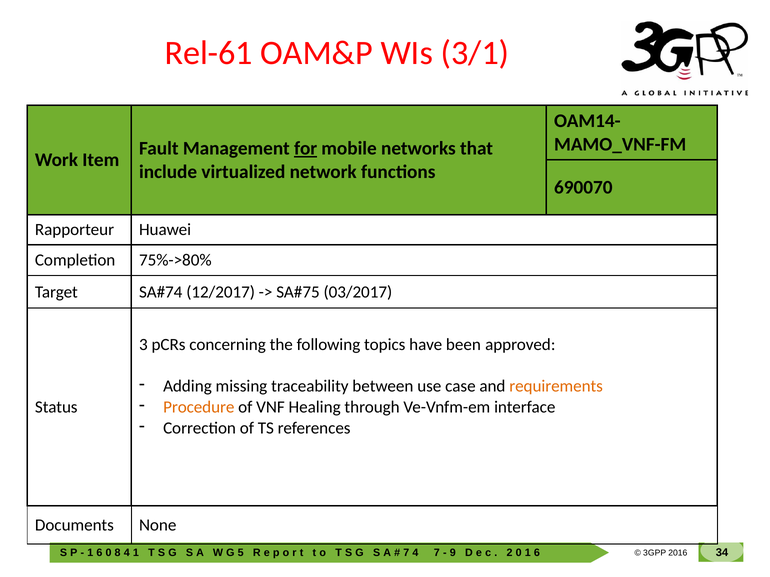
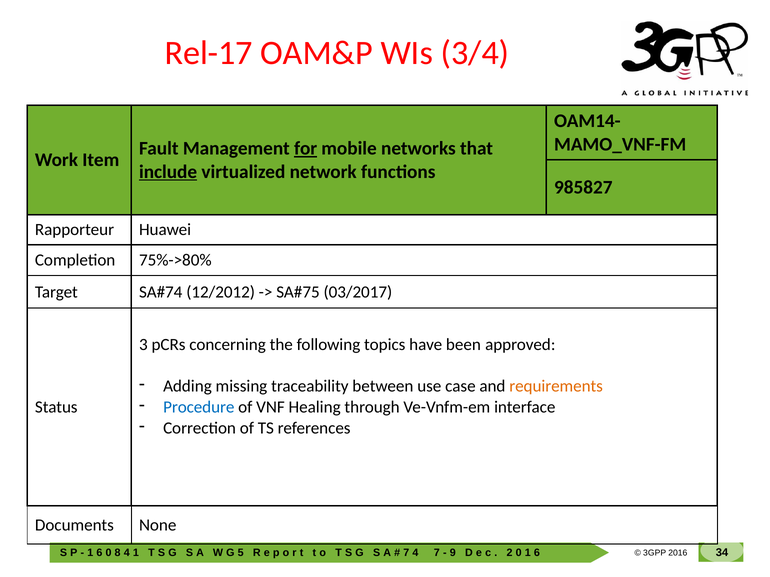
Rel-61: Rel-61 -> Rel-17
3/1: 3/1 -> 3/4
include underline: none -> present
690070: 690070 -> 985827
12/2017: 12/2017 -> 12/2012
Procedure colour: orange -> blue
